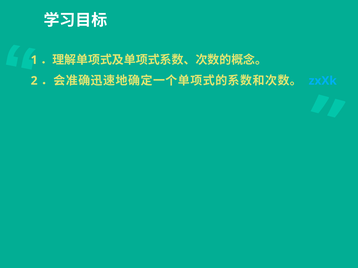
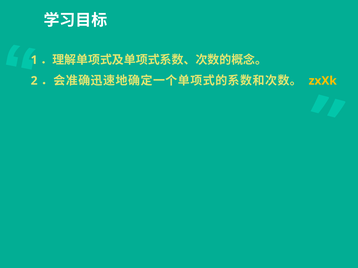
zxXk colour: light blue -> yellow
